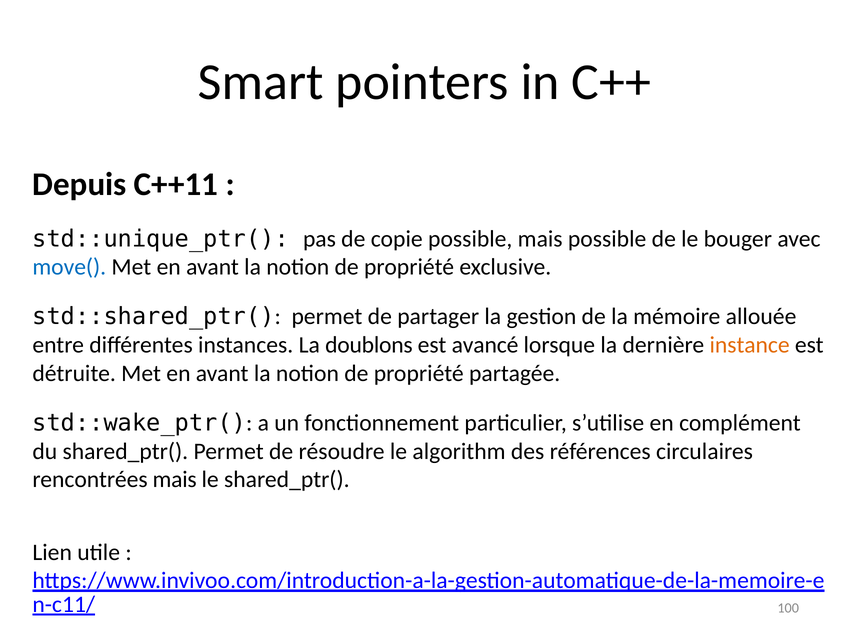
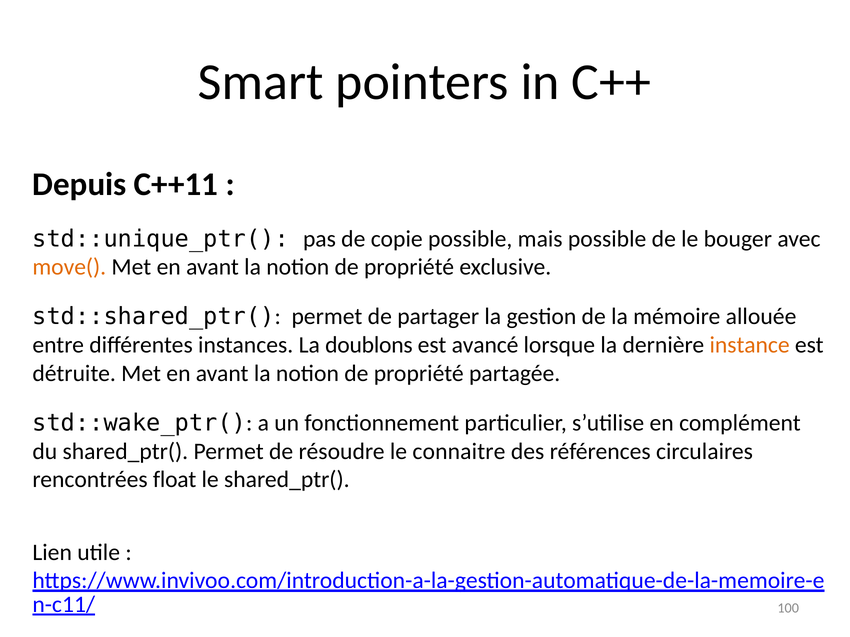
move( colour: blue -> orange
algorithm: algorithm -> connaitre
rencontrées mais: mais -> float
